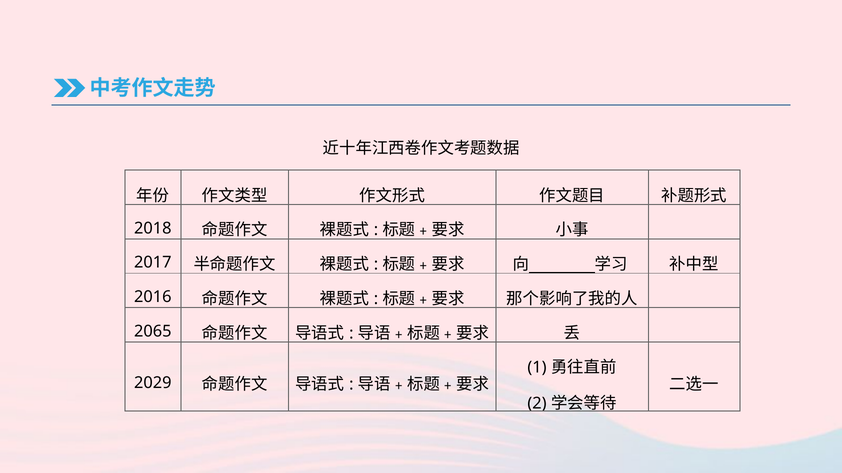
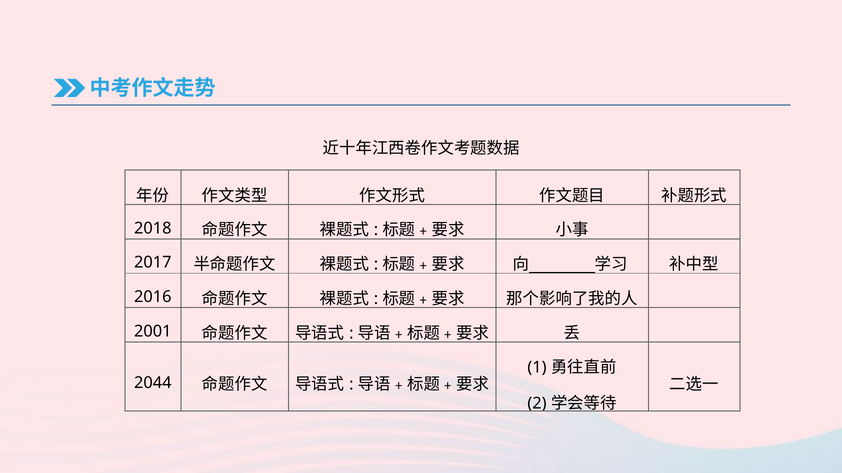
2065: 2065 -> 2001
2029: 2029 -> 2044
